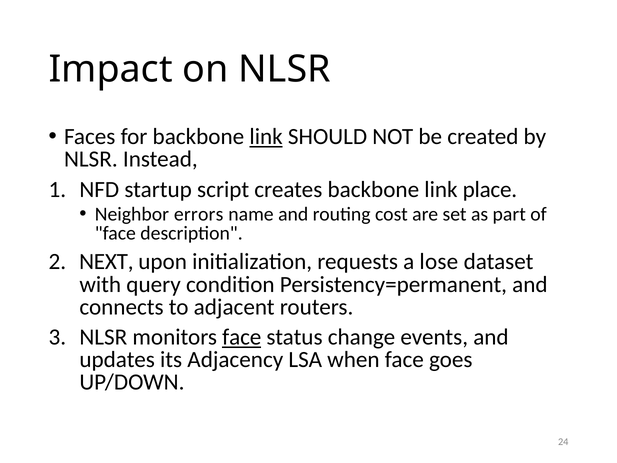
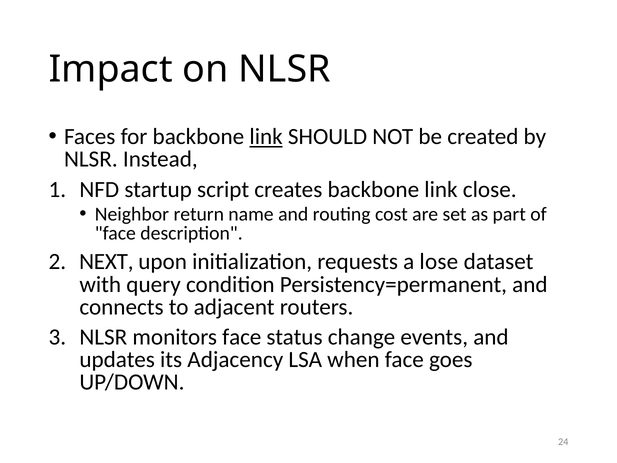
place: place -> close
errors: errors -> return
face at (242, 337) underline: present -> none
